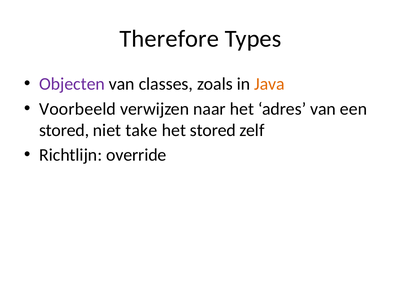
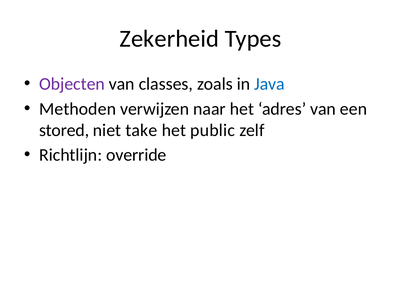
Therefore: Therefore -> Zekerheid
Java colour: orange -> blue
Voorbeeld: Voorbeeld -> Methoden
het stored: stored -> public
